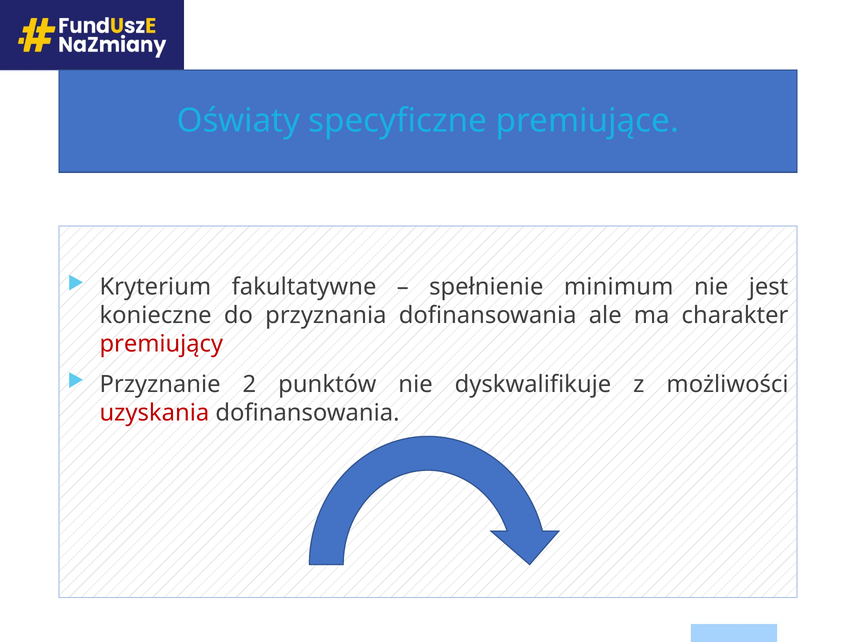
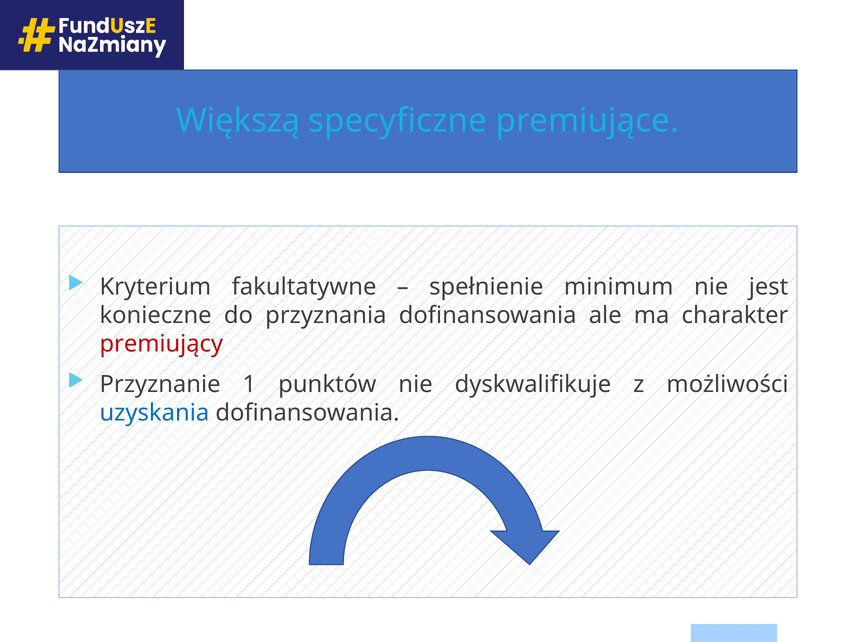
Oświaty: Oświaty -> Większą
2: 2 -> 1
uzyskania colour: red -> blue
